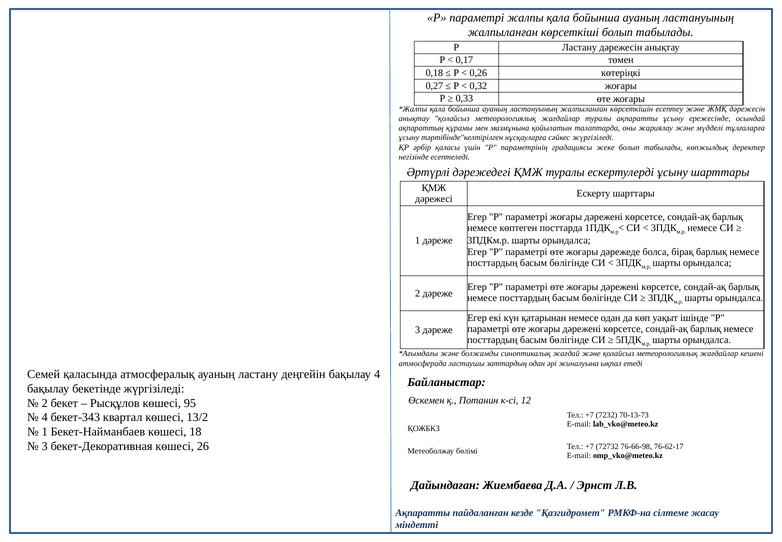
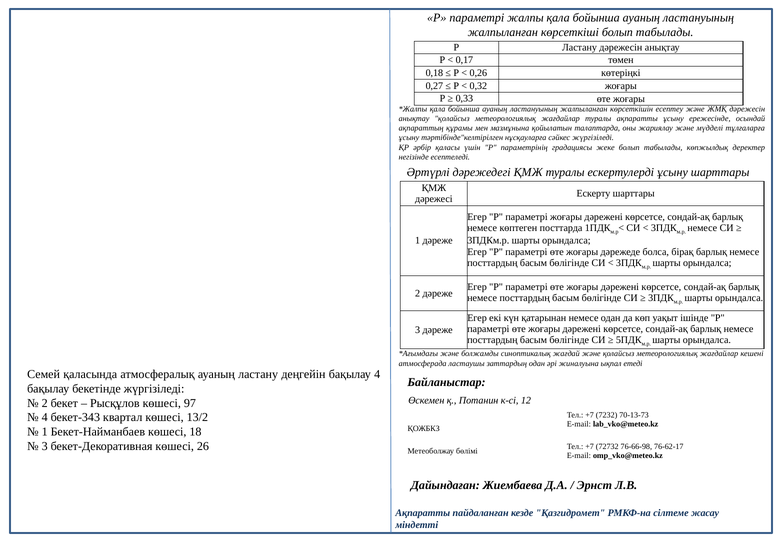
95: 95 -> 97
